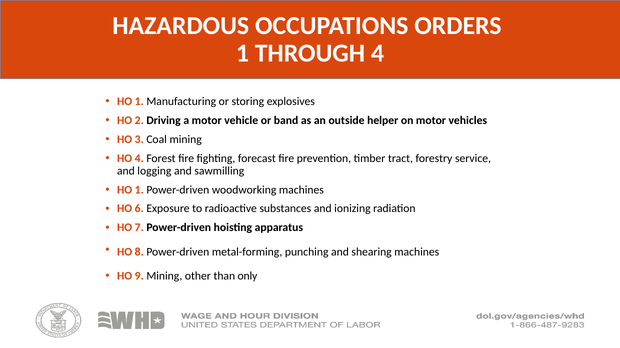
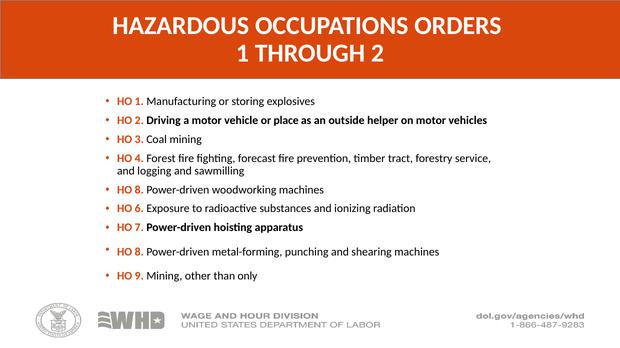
THROUGH 4: 4 -> 2
band: band -> place
1 at (139, 190): 1 -> 8
